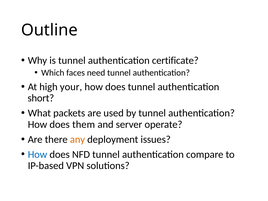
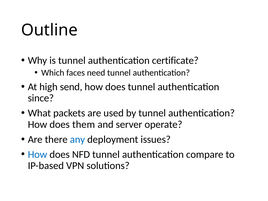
your: your -> send
short: short -> since
any colour: orange -> blue
